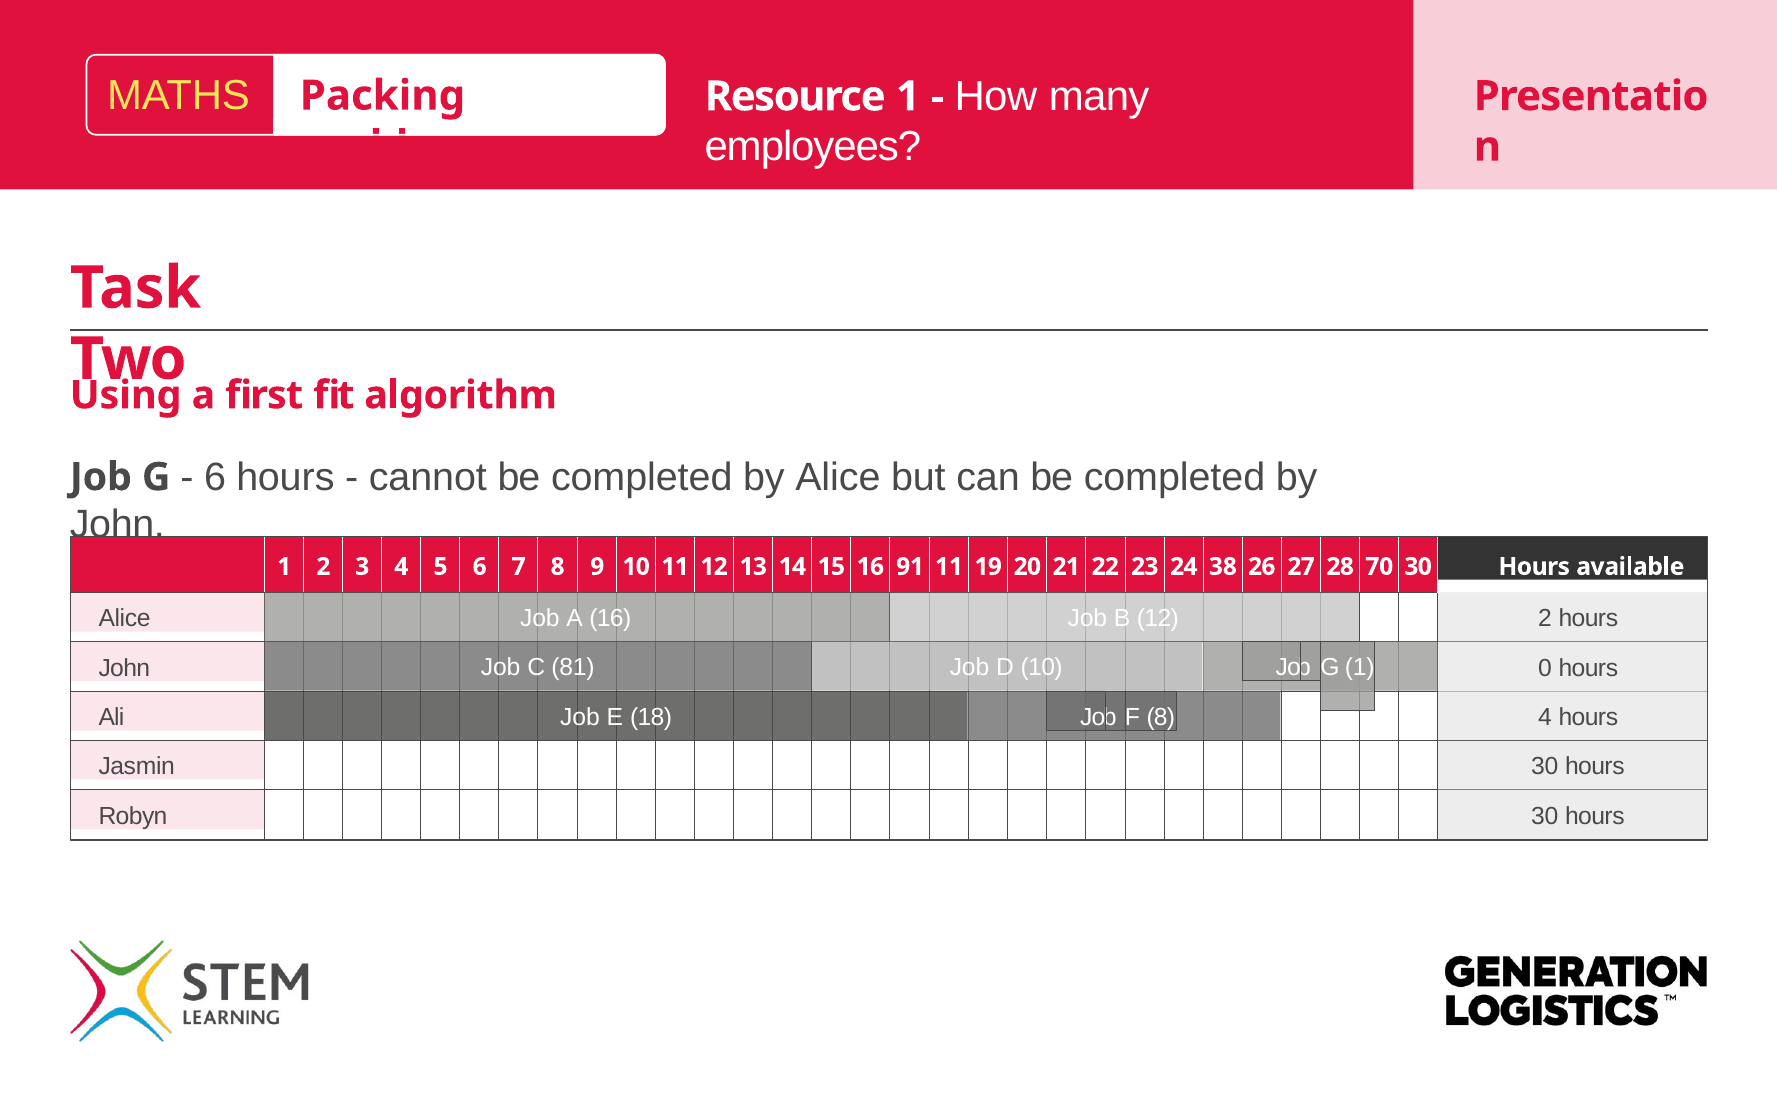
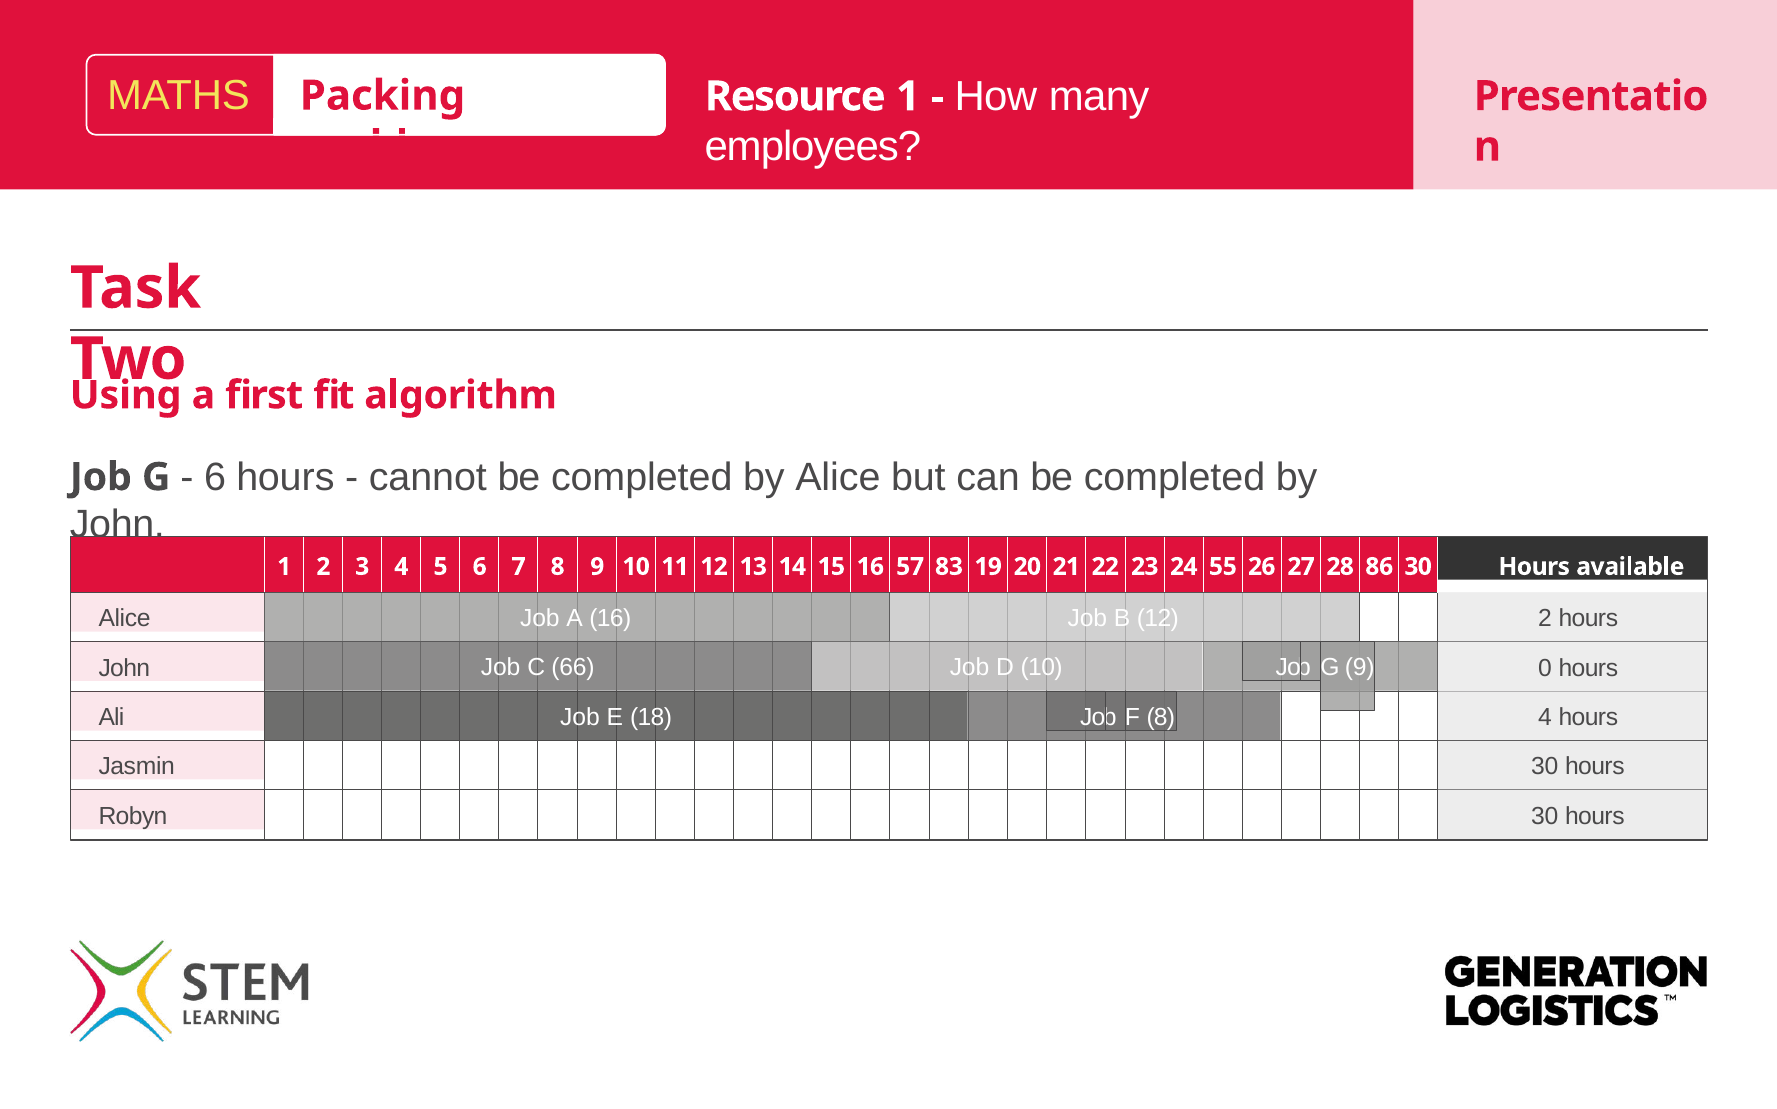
91: 91 -> 57
4 11: 11 -> 83
38: 38 -> 55
70: 70 -> 86
G 1: 1 -> 9
81: 81 -> 66
